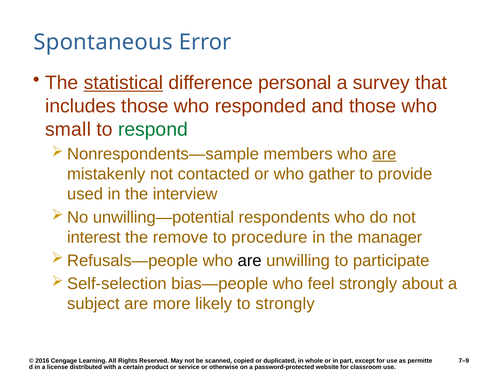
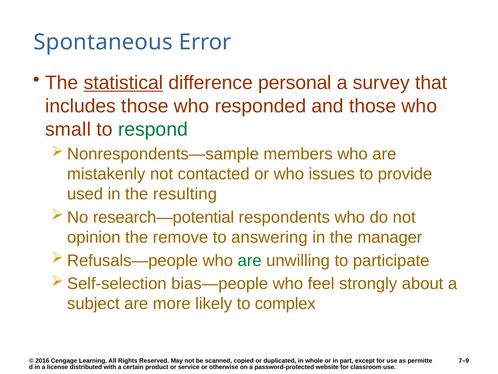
are at (384, 154) underline: present -> none
gather: gather -> issues
interview: interview -> resulting
unwilling—potential: unwilling—potential -> research—potential
interest: interest -> opinion
procedure: procedure -> answering
are at (250, 260) colour: black -> green
to strongly: strongly -> complex
